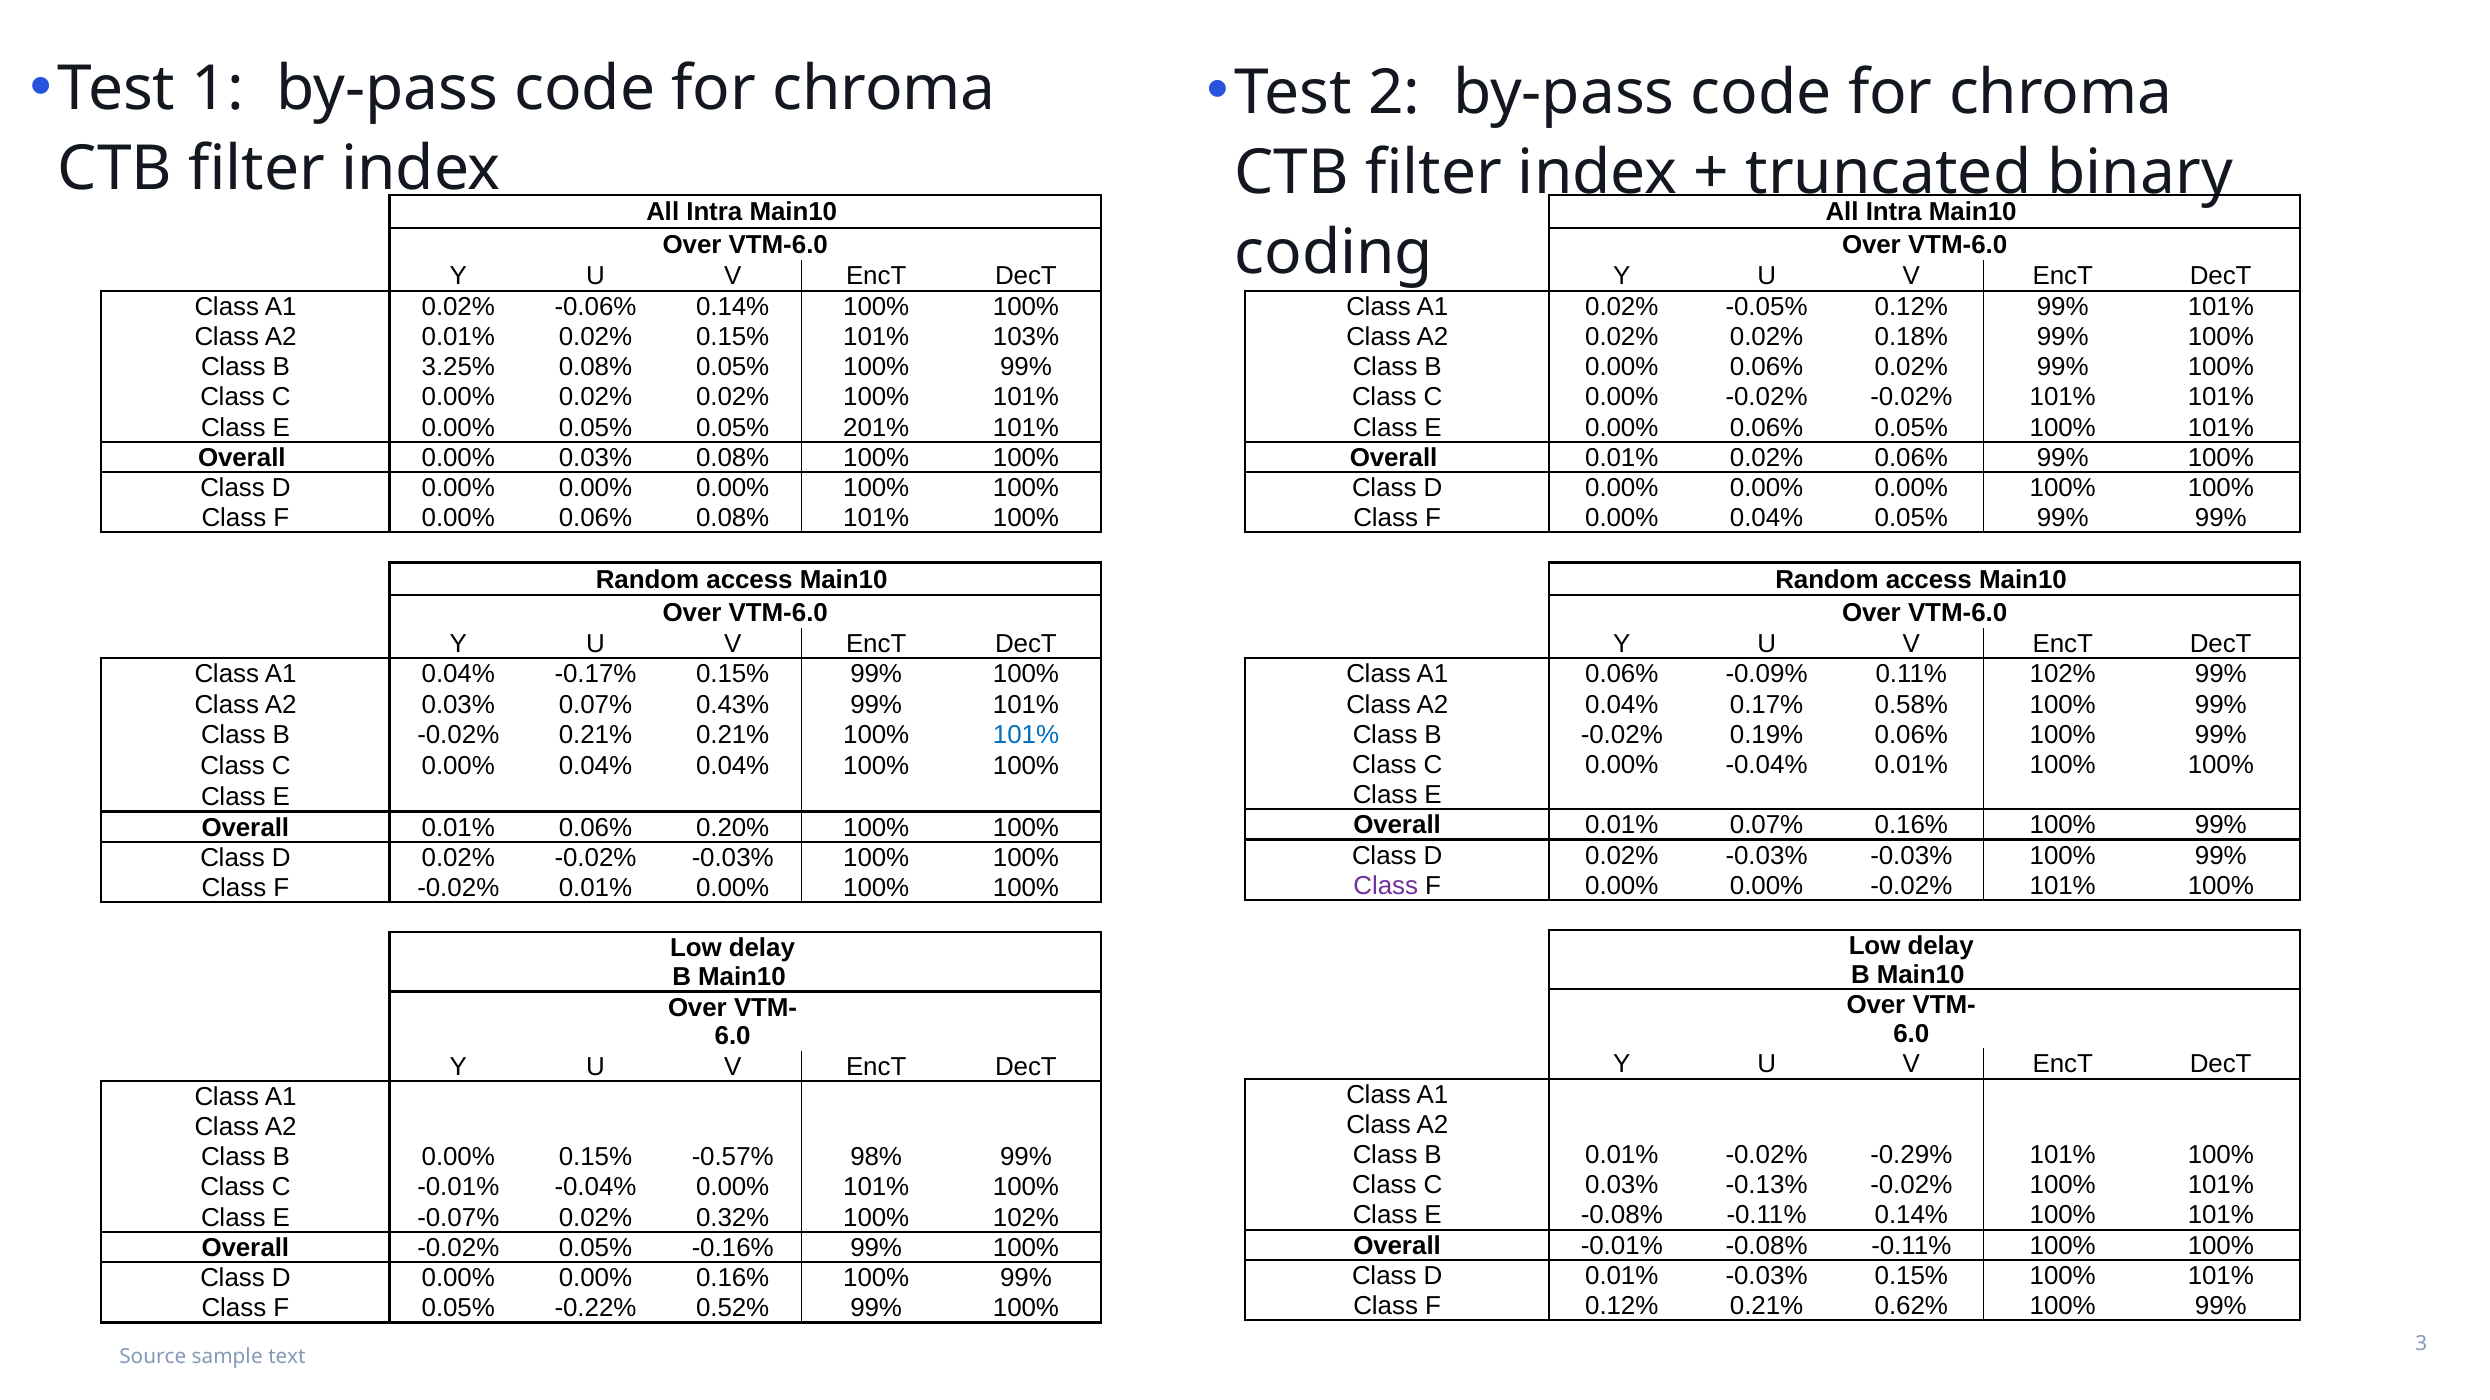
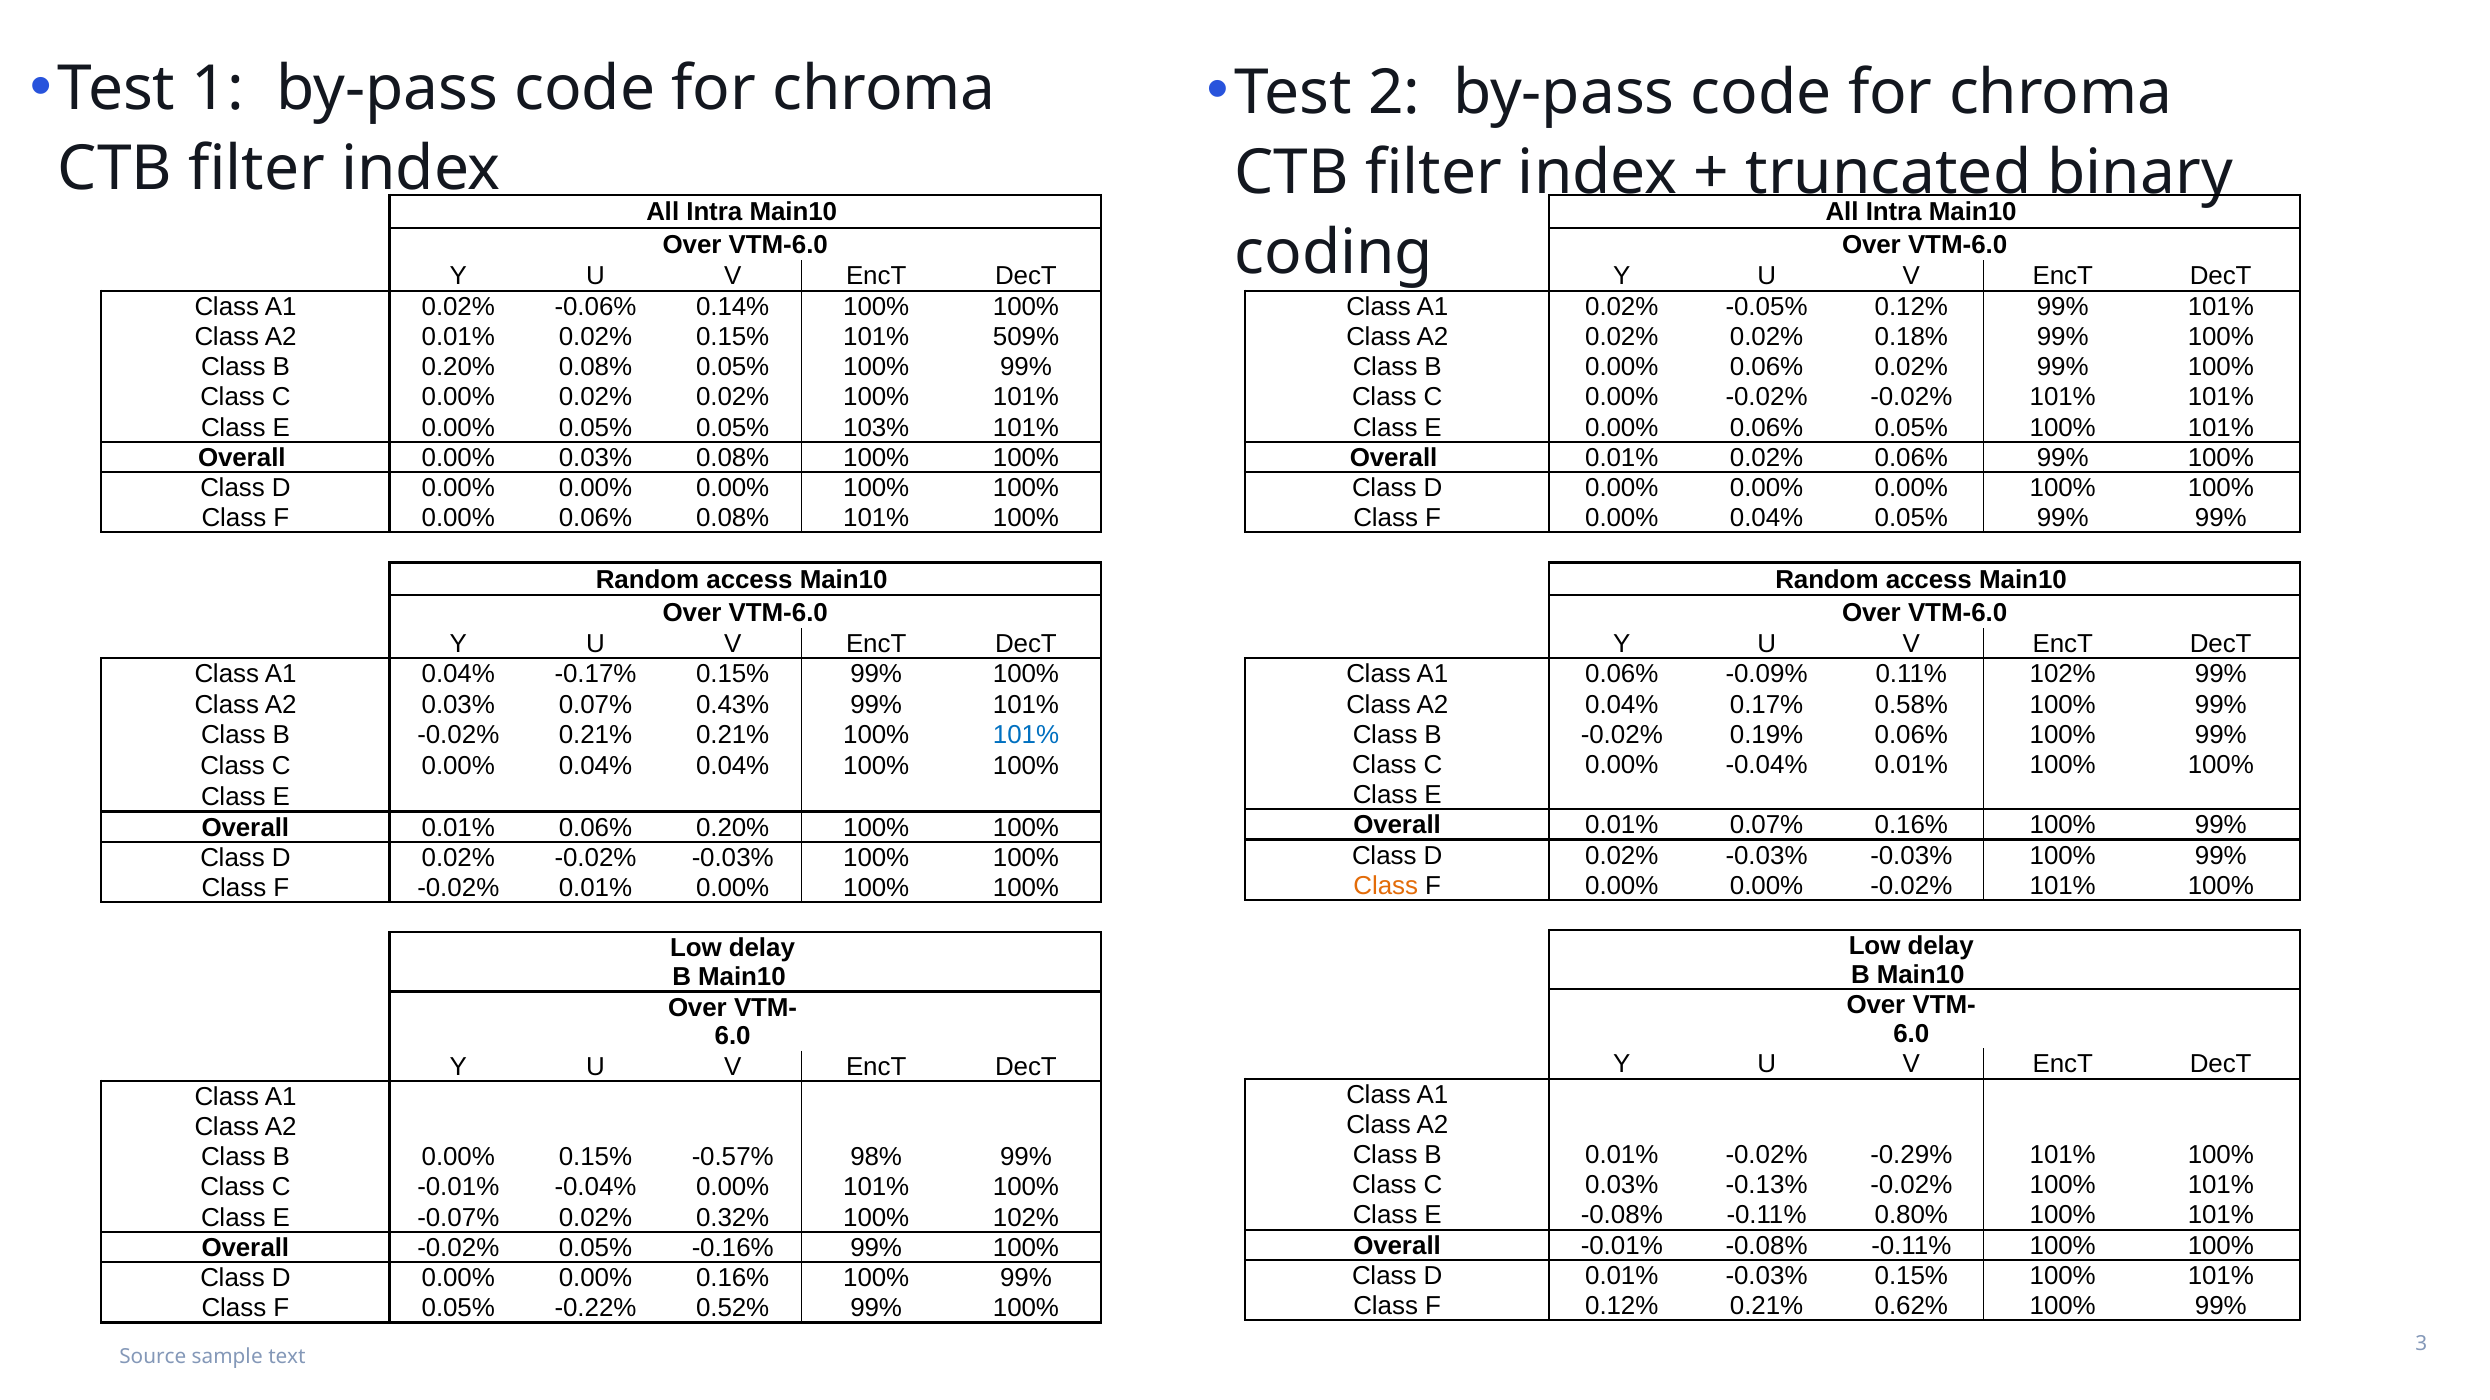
103%: 103% -> 509%
B 3.25%: 3.25% -> 0.20%
201%: 201% -> 103%
Class at (1386, 886) colour: purple -> orange
-0.11% 0.14%: 0.14% -> 0.80%
